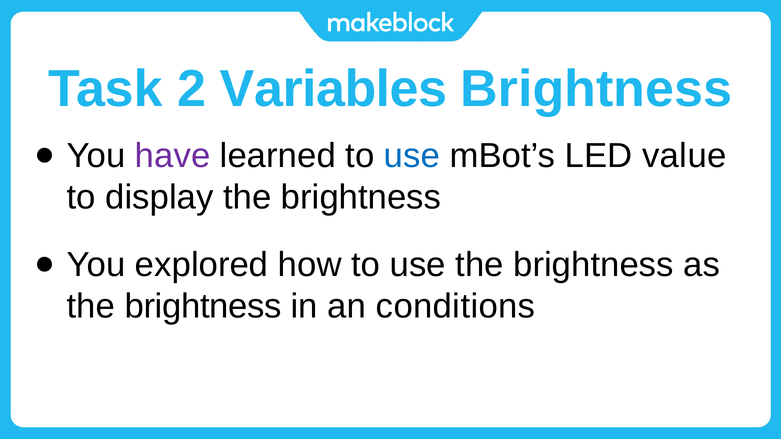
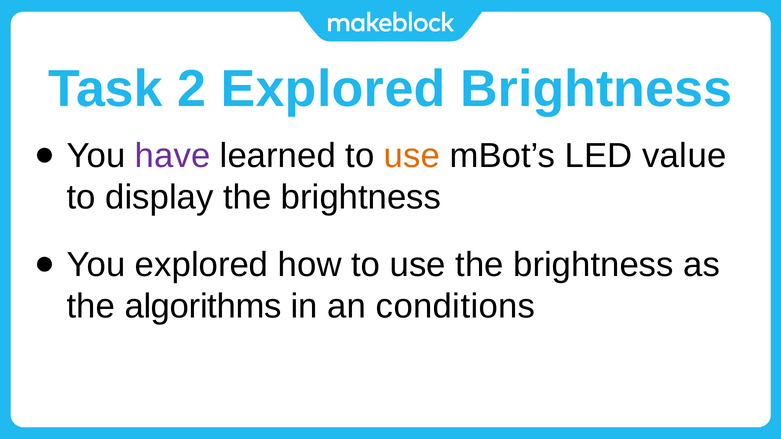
2 Variables: Variables -> Explored
use at (412, 156) colour: blue -> orange
brightness at (203, 307): brightness -> algorithms
